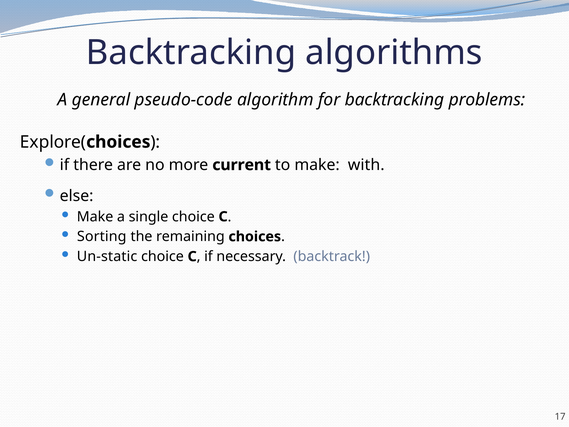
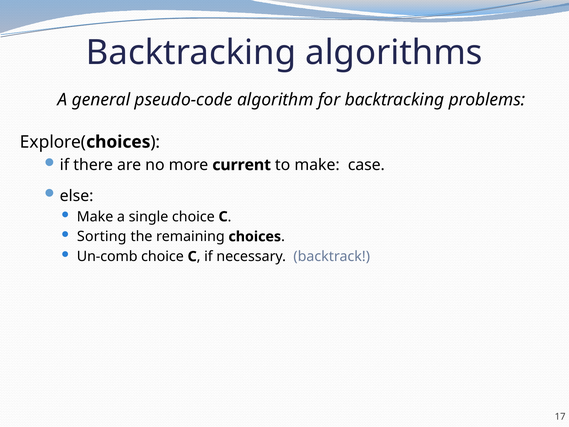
with: with -> case
Un-static: Un-static -> Un-comb
